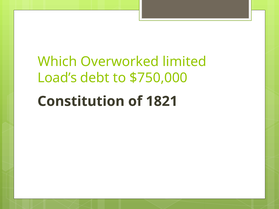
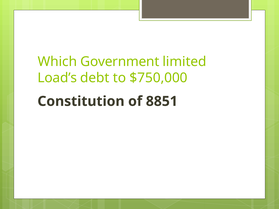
Overworked: Overworked -> Government
1821: 1821 -> 8851
